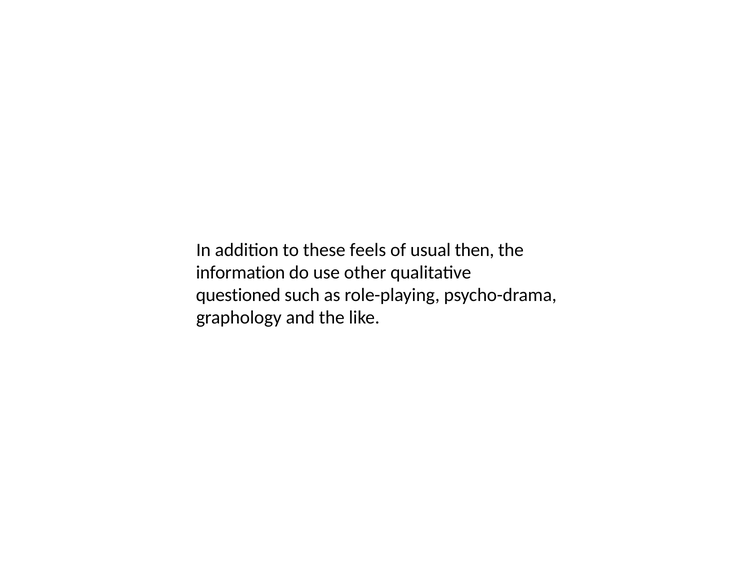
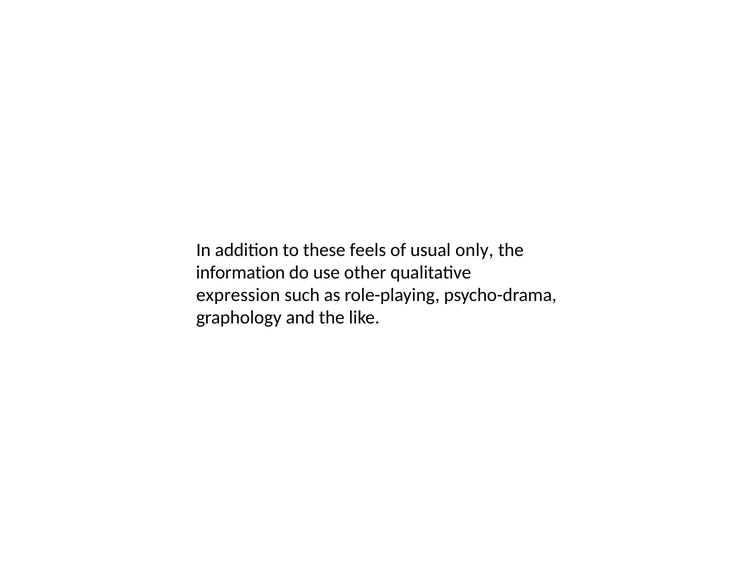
then: then -> only
questioned: questioned -> expression
